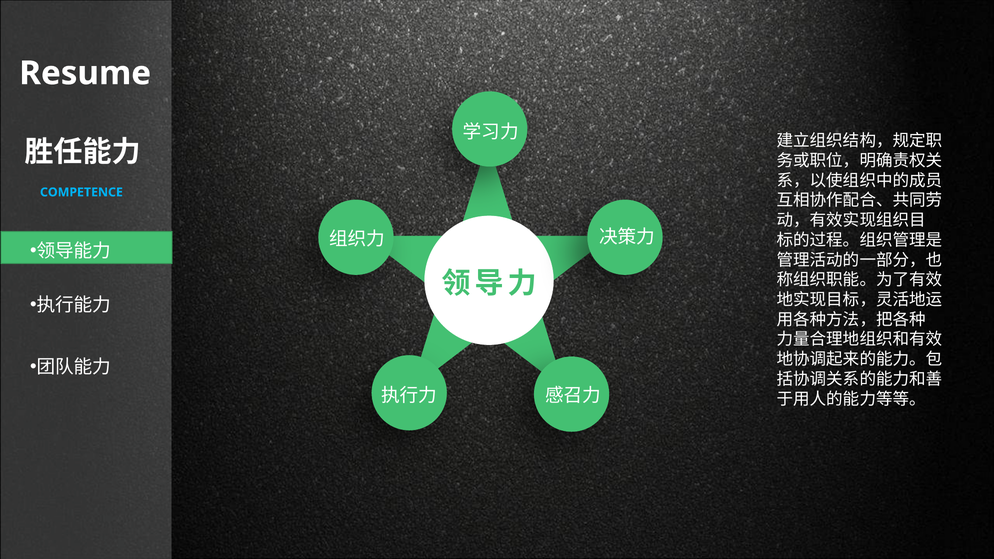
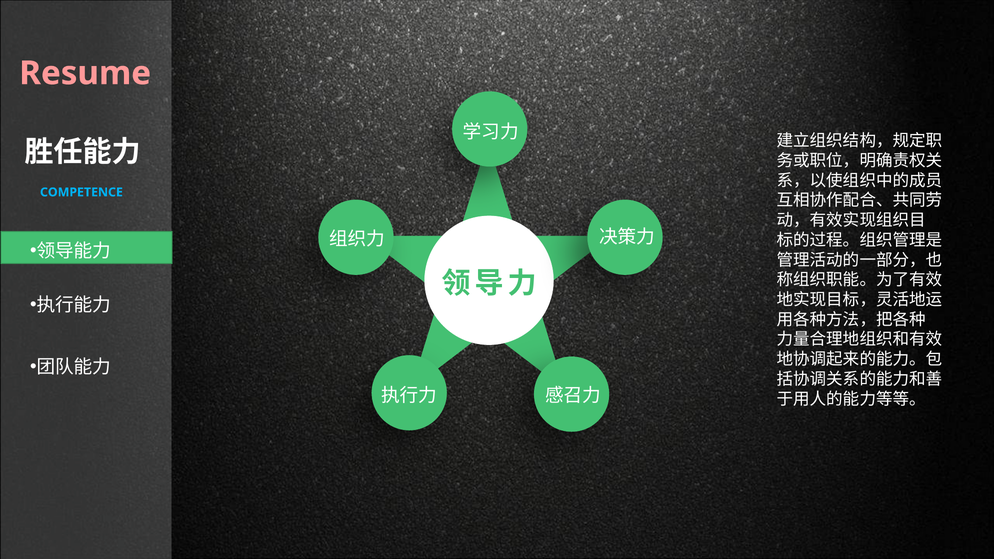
Resume colour: white -> pink
